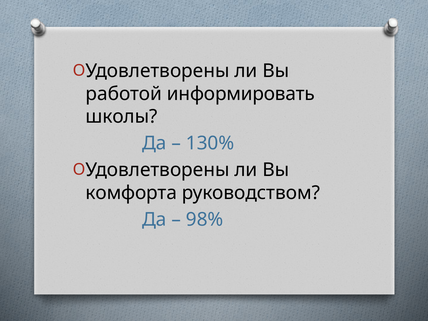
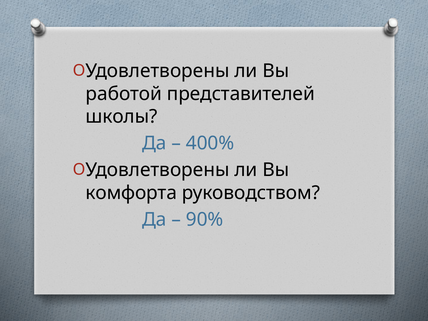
информировать: информировать -> представителей
130%: 130% -> 400%
98%: 98% -> 90%
